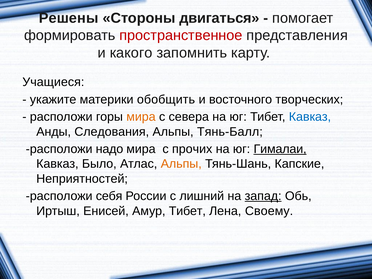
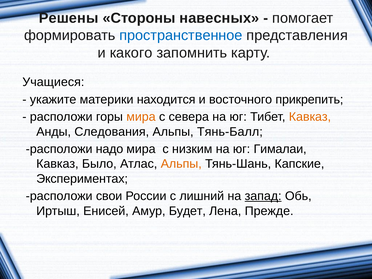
двигаться: двигаться -> навесных
пространственное colour: red -> blue
обобщить: обобщить -> находится
творческих: творческих -> прикрепить
Кавказ at (310, 117) colour: blue -> orange
прочих: прочих -> низким
Гималаи underline: present -> none
Неприятностей: Неприятностей -> Экспериментах
себя: себя -> свои
Амур Тибет: Тибет -> Будет
Своему: Своему -> Прежде
